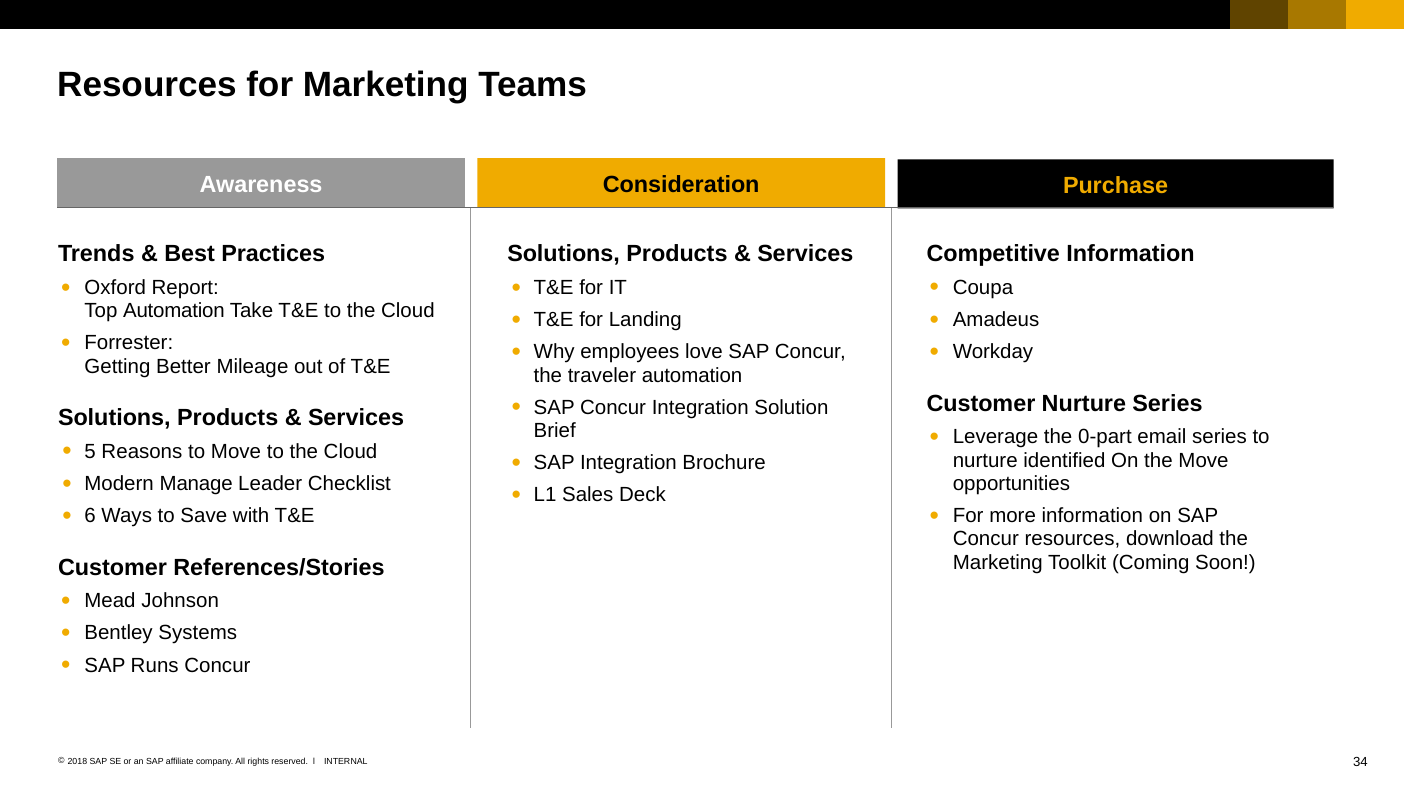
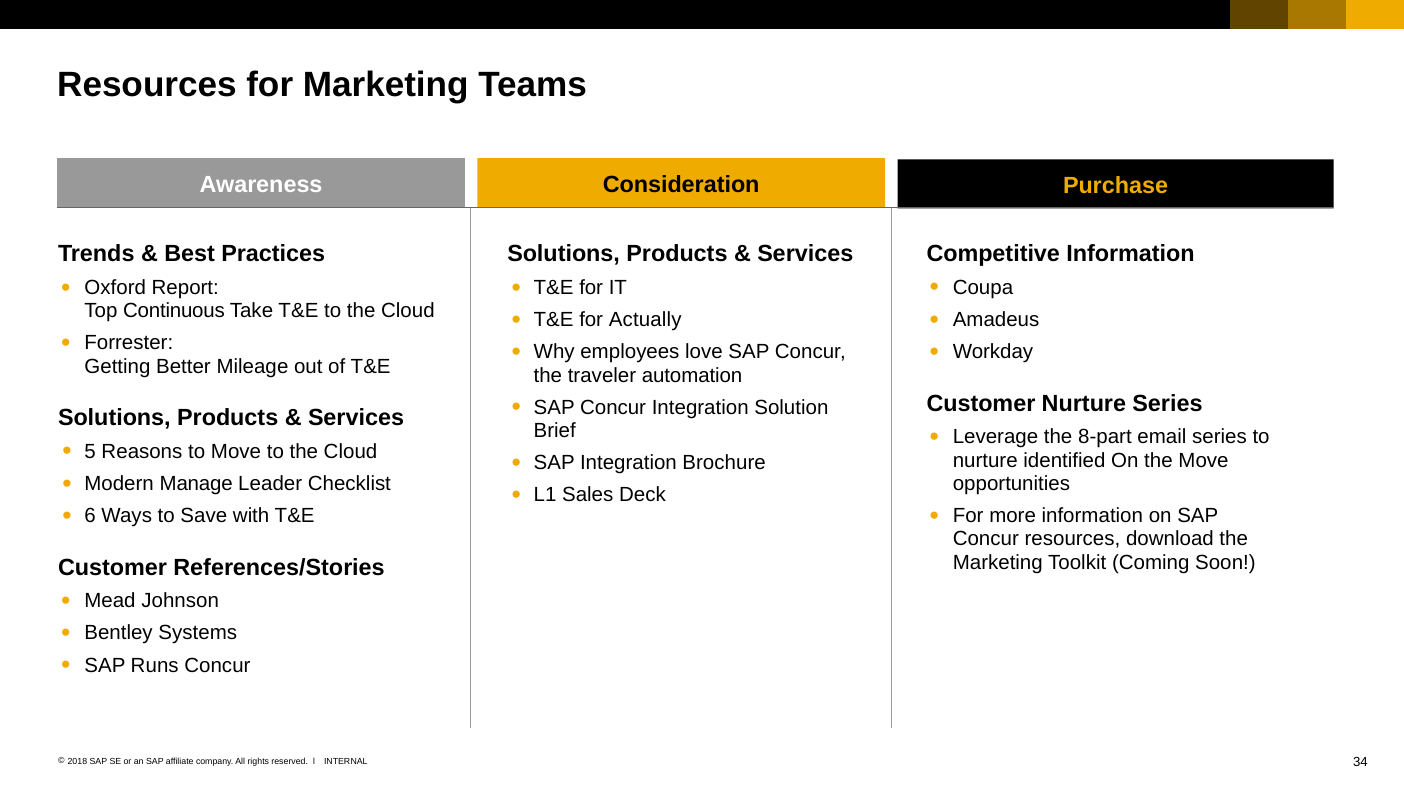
Top Automation: Automation -> Continuous
Landing: Landing -> Actually
0-part: 0-part -> 8-part
